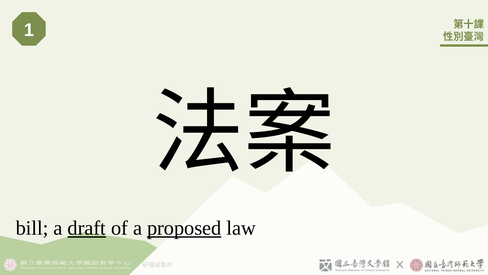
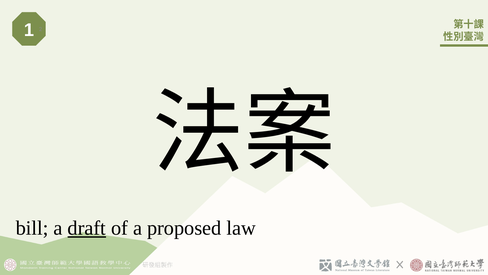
proposed underline: present -> none
